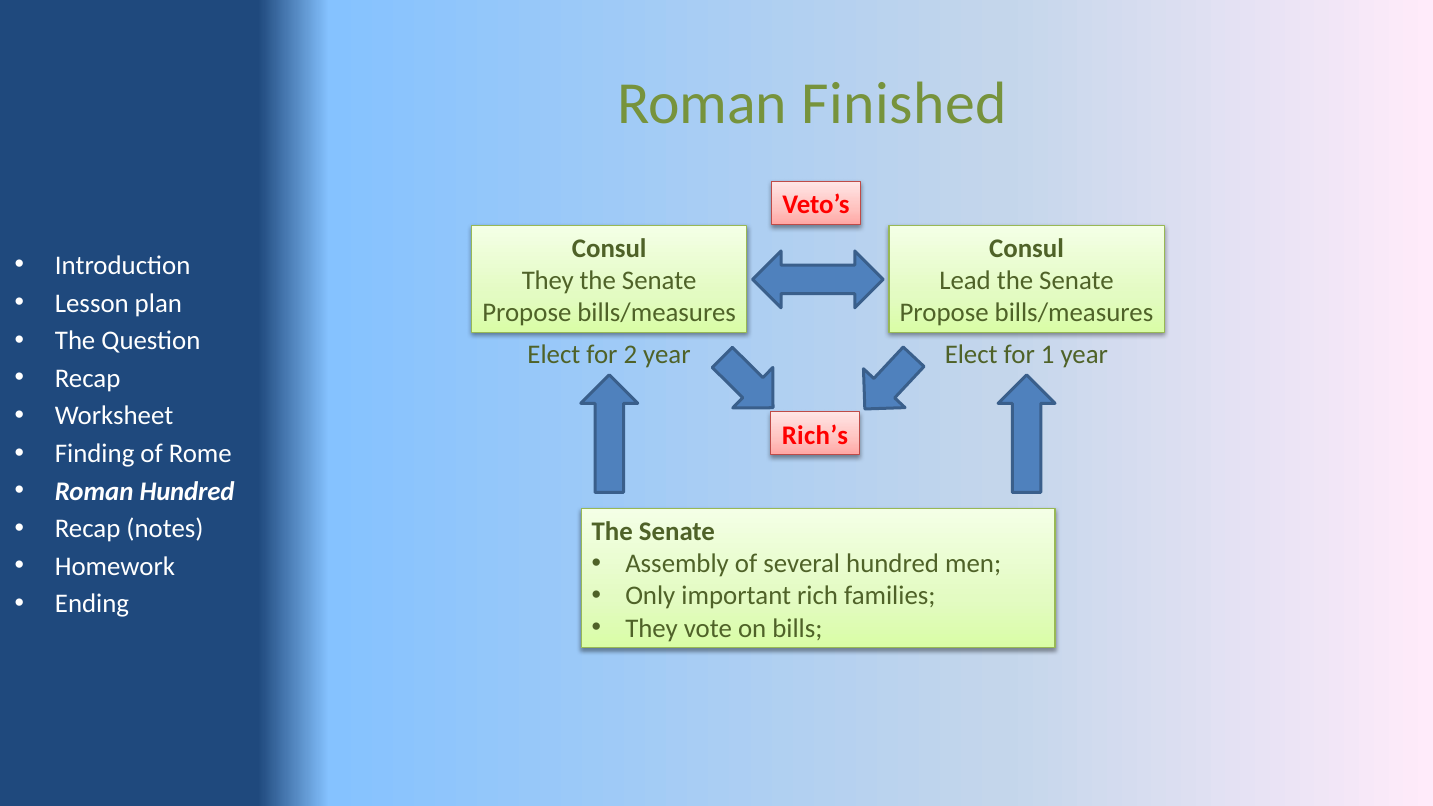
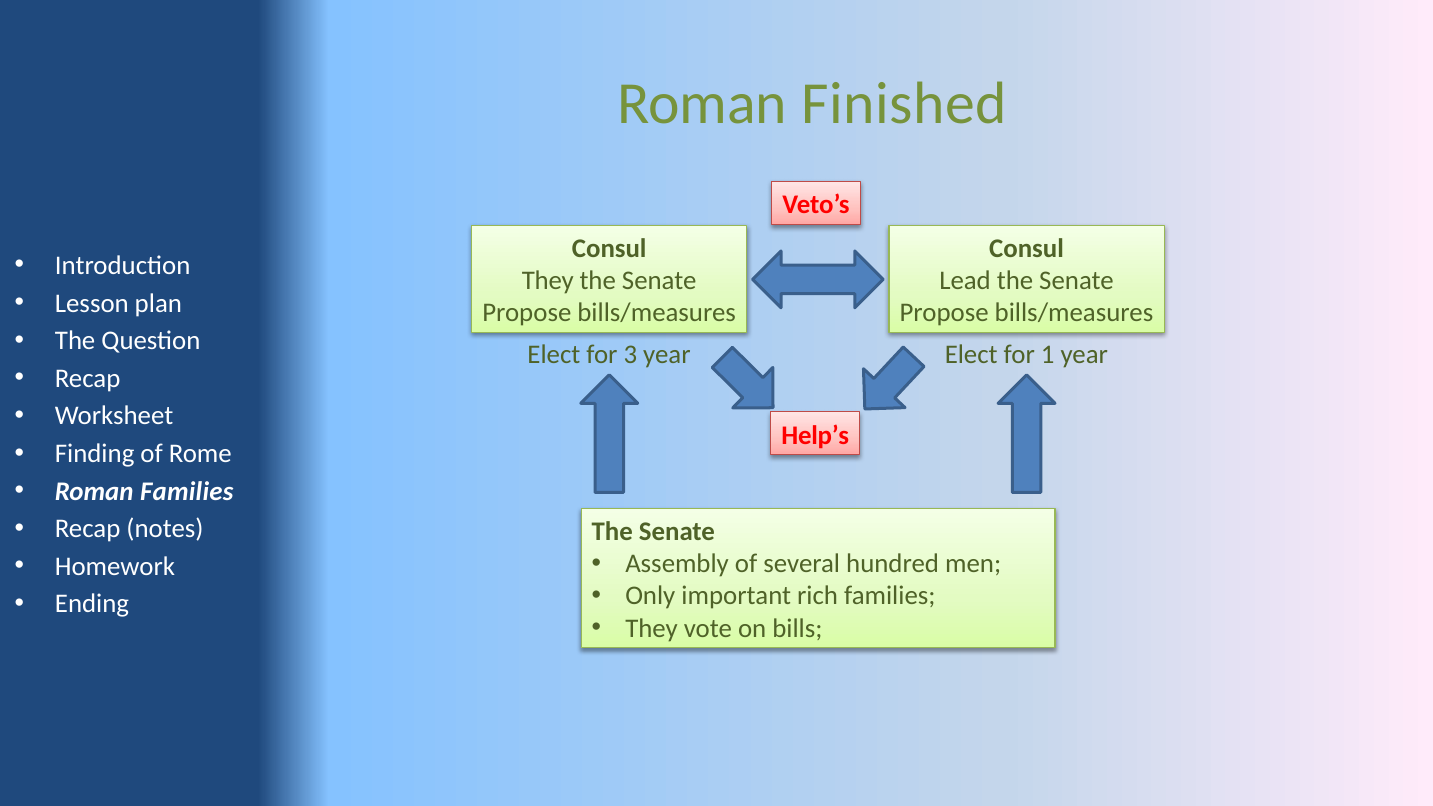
2: 2 -> 3
Rich’s: Rich’s -> Help’s
Roman Hundred: Hundred -> Families
